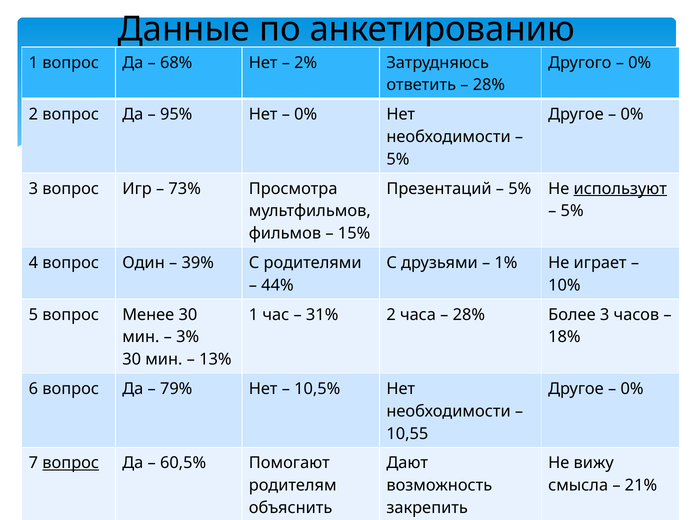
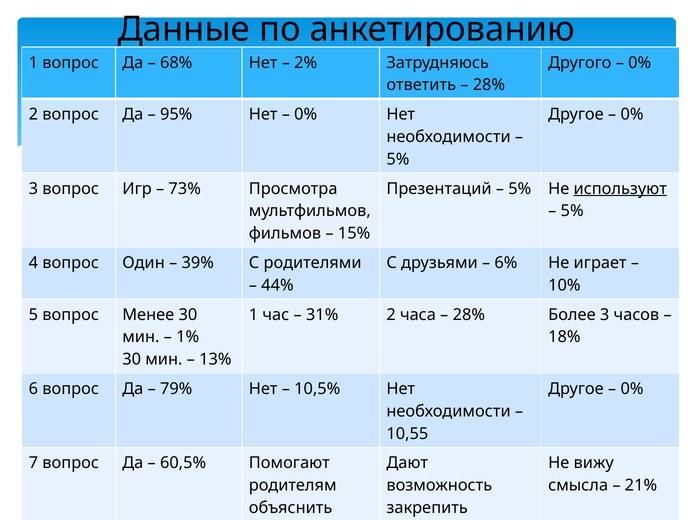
1%: 1% -> 6%
3%: 3% -> 1%
вопрос at (71, 463) underline: present -> none
